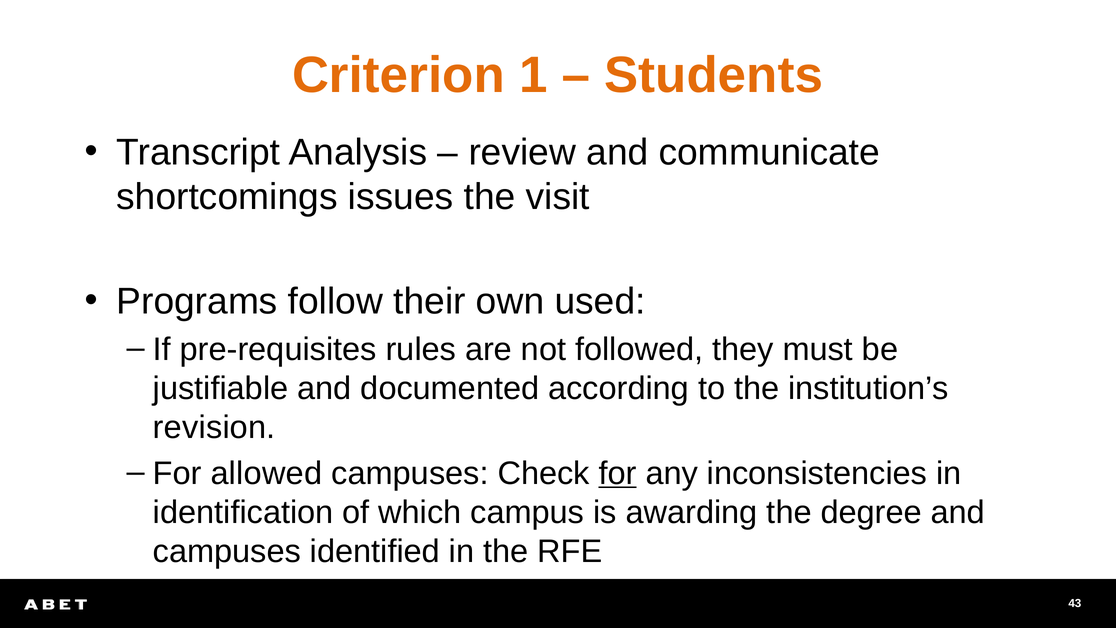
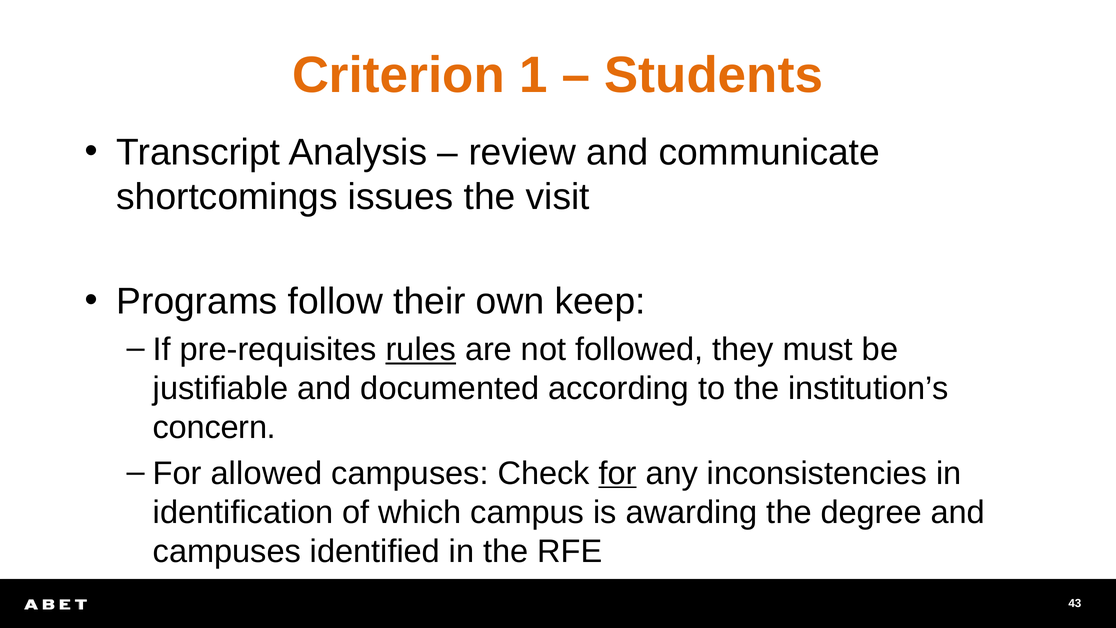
used: used -> keep
rules underline: none -> present
revision: revision -> concern
